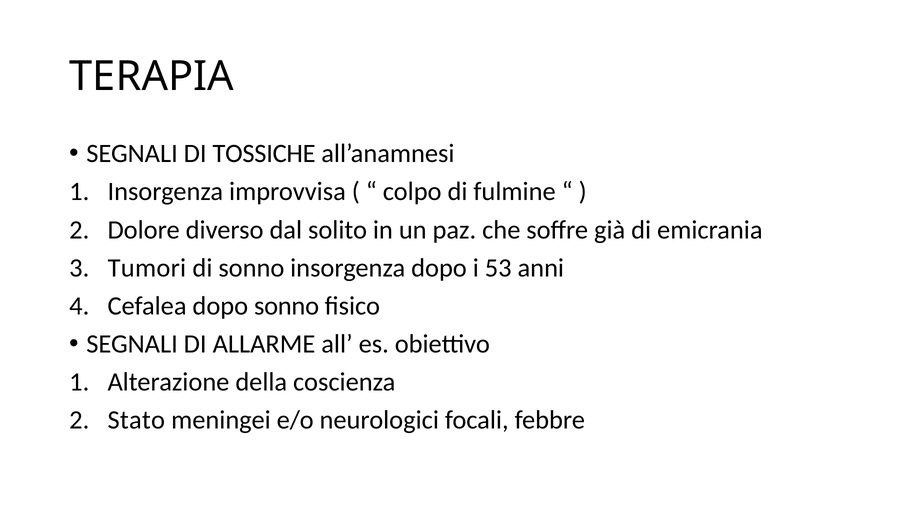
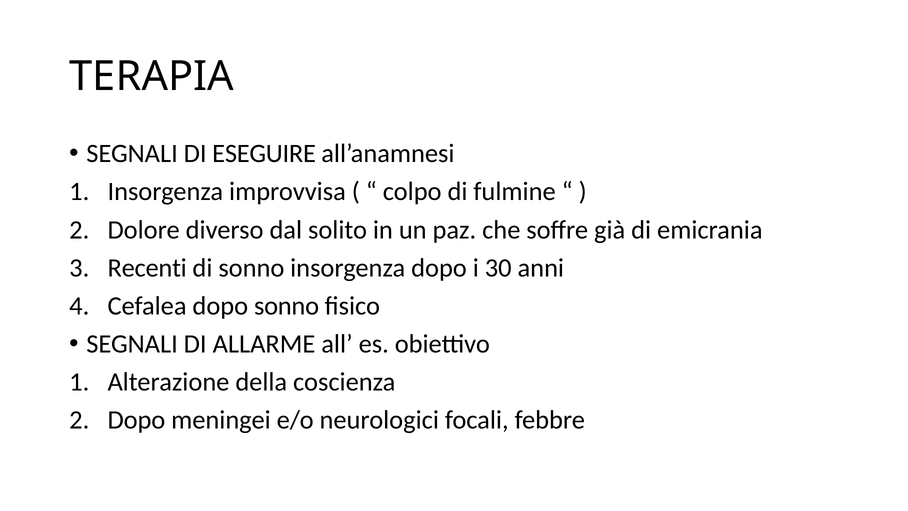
TOSSICHE: TOSSICHE -> ESEGUIRE
Tumori: Tumori -> Recenti
53: 53 -> 30
Stato at (136, 420): Stato -> Dopo
